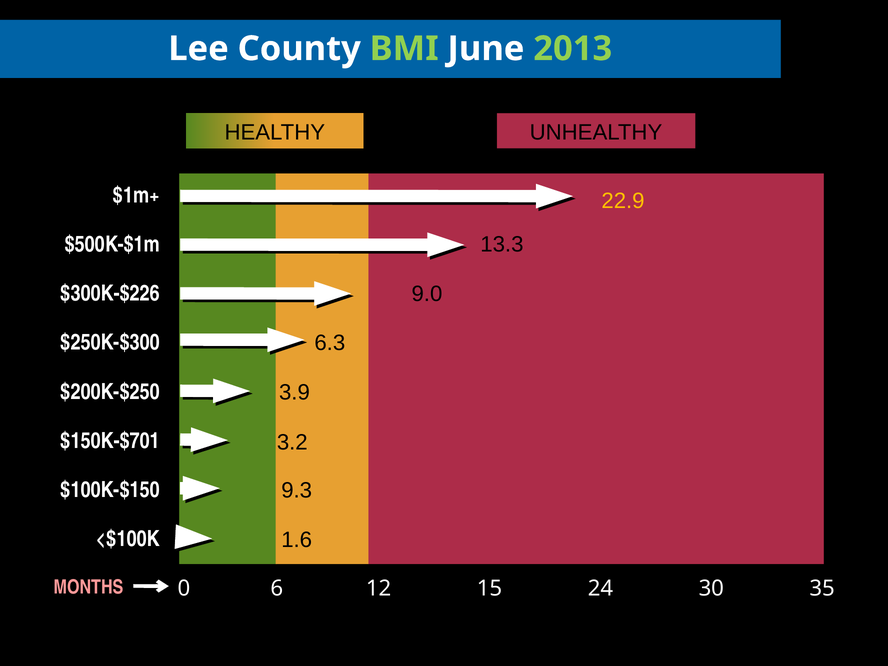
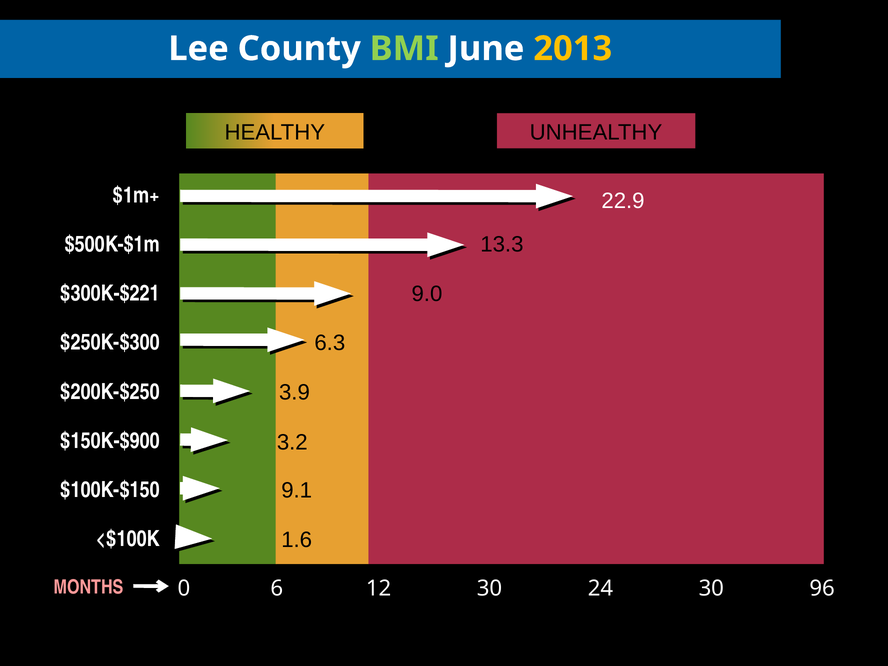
2013 colour: light green -> yellow
22.9 colour: yellow -> white
$300K-$226: $300K-$226 -> $300K-$221
$150K-$701: $150K-$701 -> $150K-$900
9.3: 9.3 -> 9.1
12 15: 15 -> 30
35: 35 -> 96
